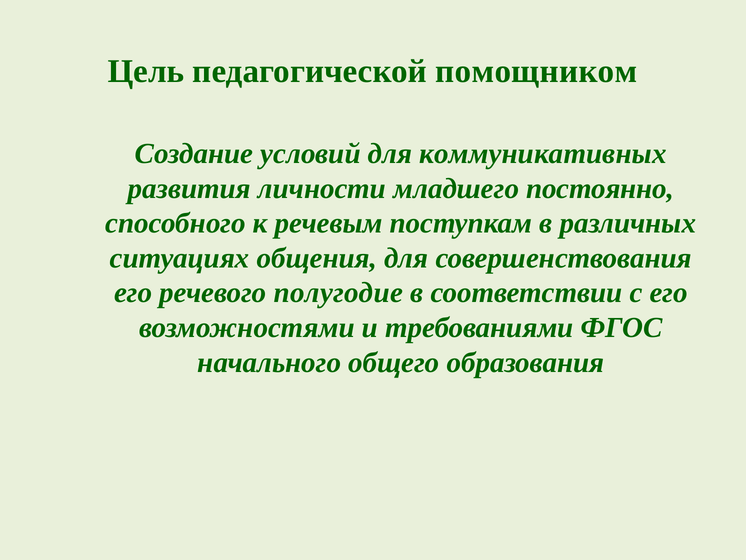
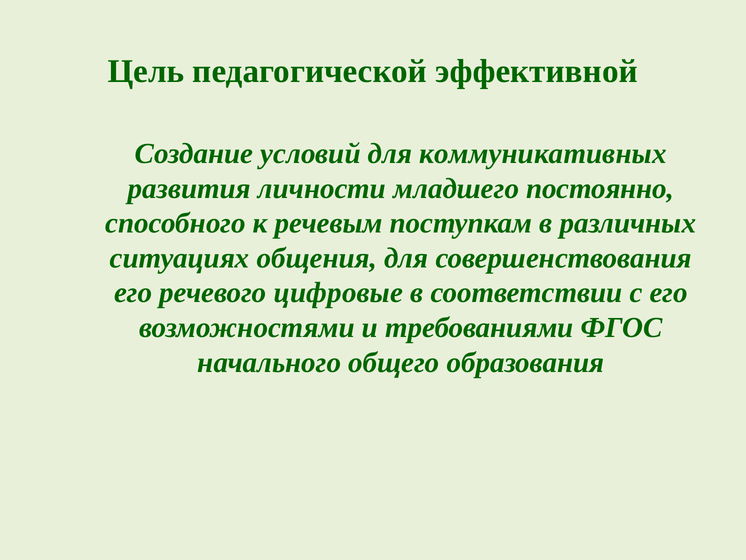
помощником: помощником -> эффективной
полугодие: полугодие -> цифровые
